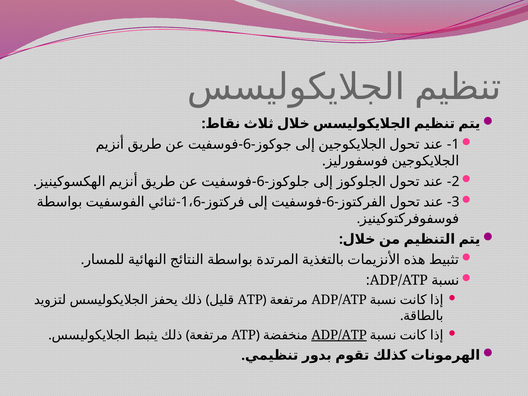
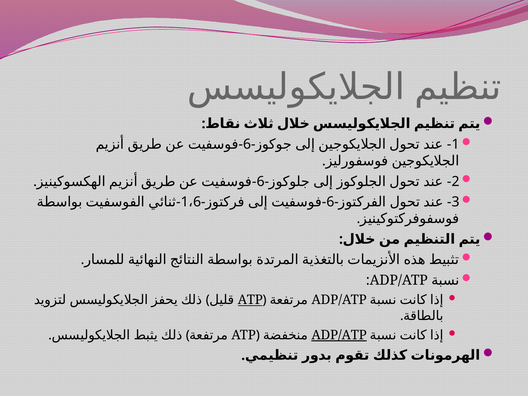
ATP at (250, 300) underline: none -> present
